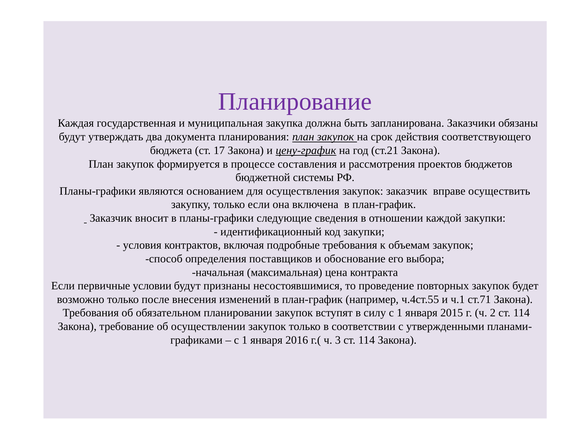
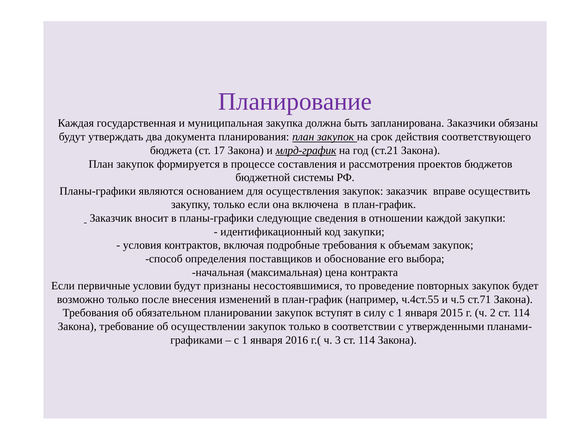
цену-график: цену-график -> млрд-график
ч.1: ч.1 -> ч.5
